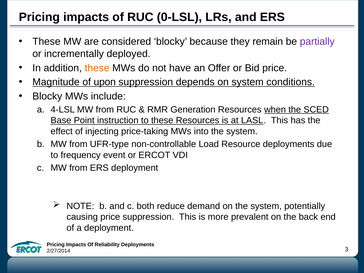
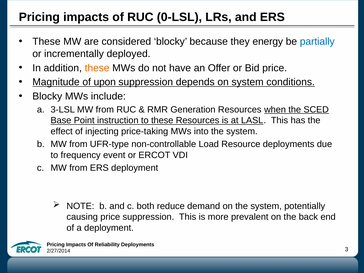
remain: remain -> energy
partially colour: purple -> blue
4-LSL: 4-LSL -> 3-LSL
